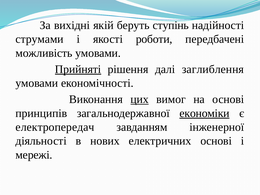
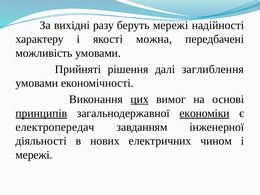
якій: якій -> разу
беруть ступінь: ступінь -> мережі
струмами: струмами -> характеру
роботи: роботи -> можна
Прийняті underline: present -> none
принципів underline: none -> present
електричних основі: основі -> чином
